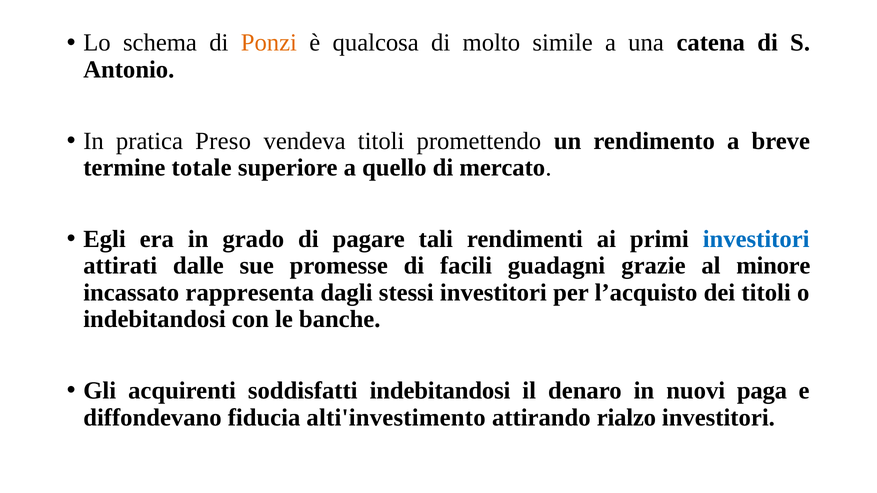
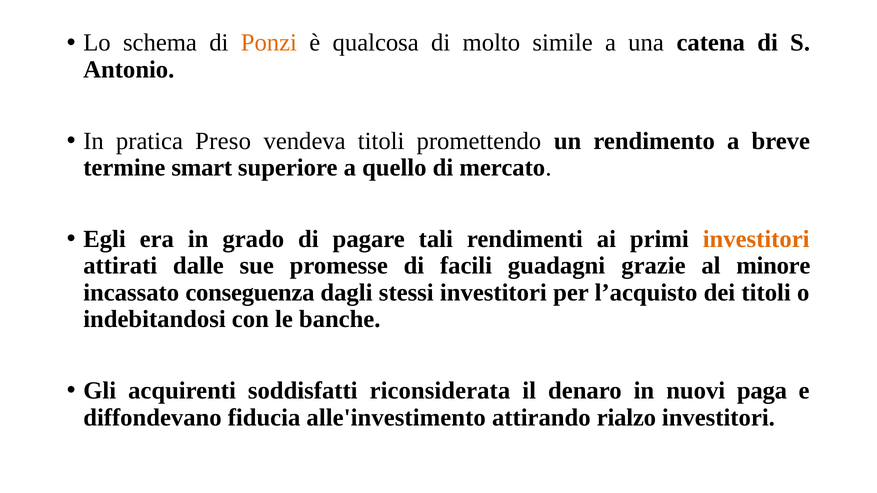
totale: totale -> smart
investitori at (756, 239) colour: blue -> orange
rappresenta: rappresenta -> conseguenza
soddisfatti indebitandosi: indebitandosi -> riconsiderata
alti'investimento: alti'investimento -> alle'investimento
